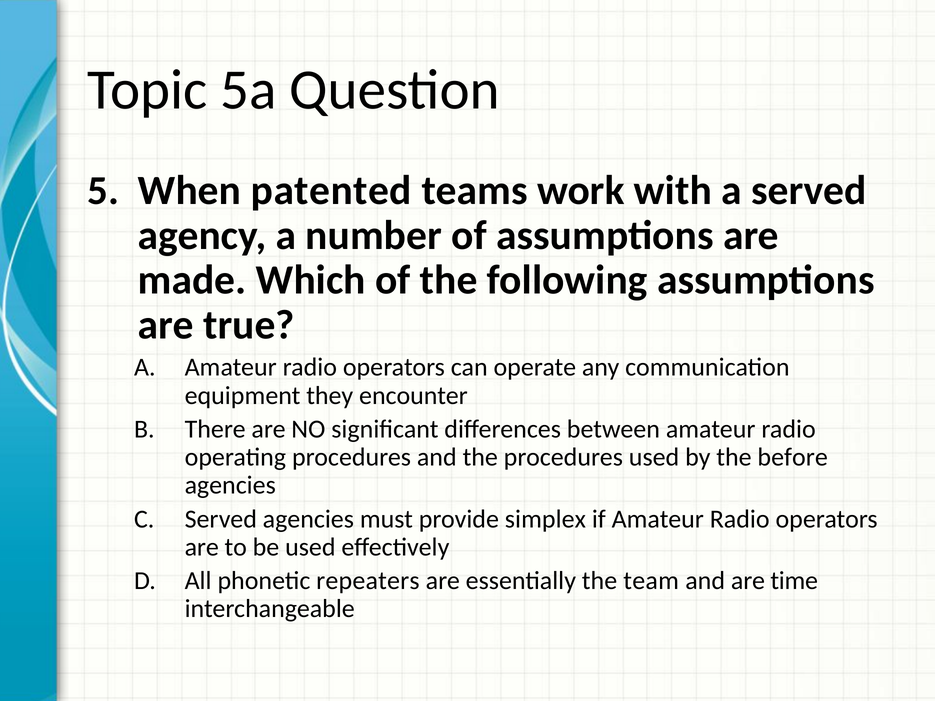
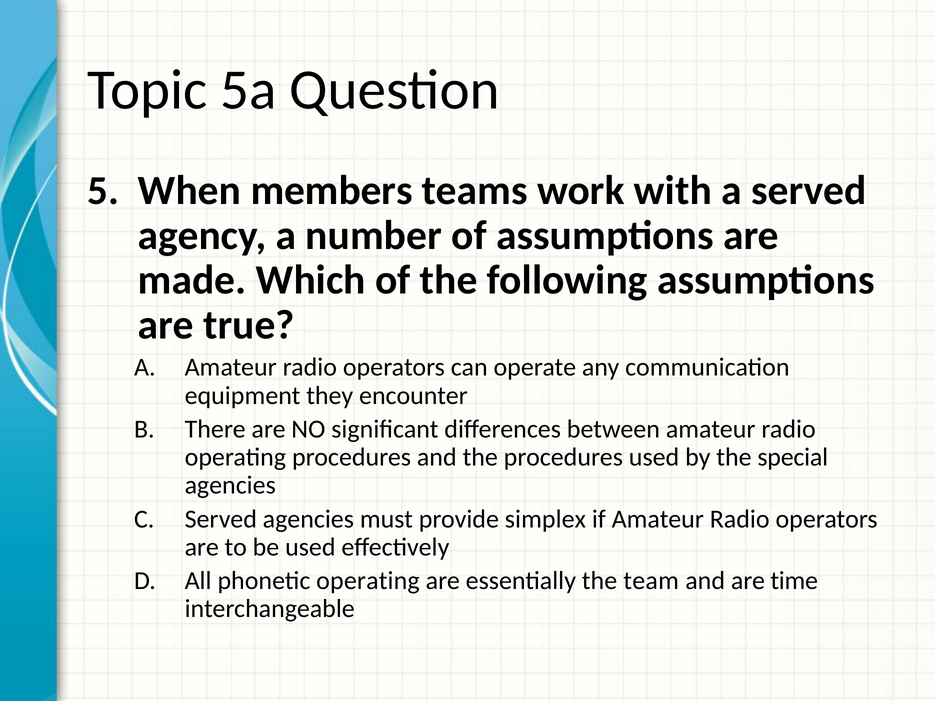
patented: patented -> members
before: before -> special
phonetic repeaters: repeaters -> operating
